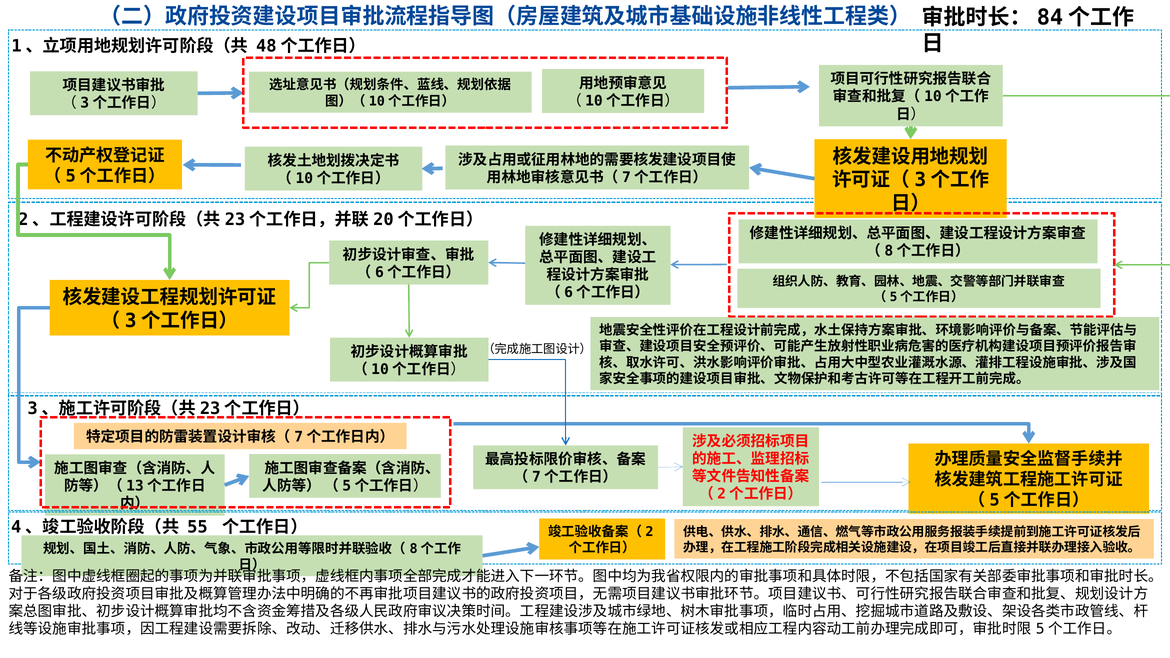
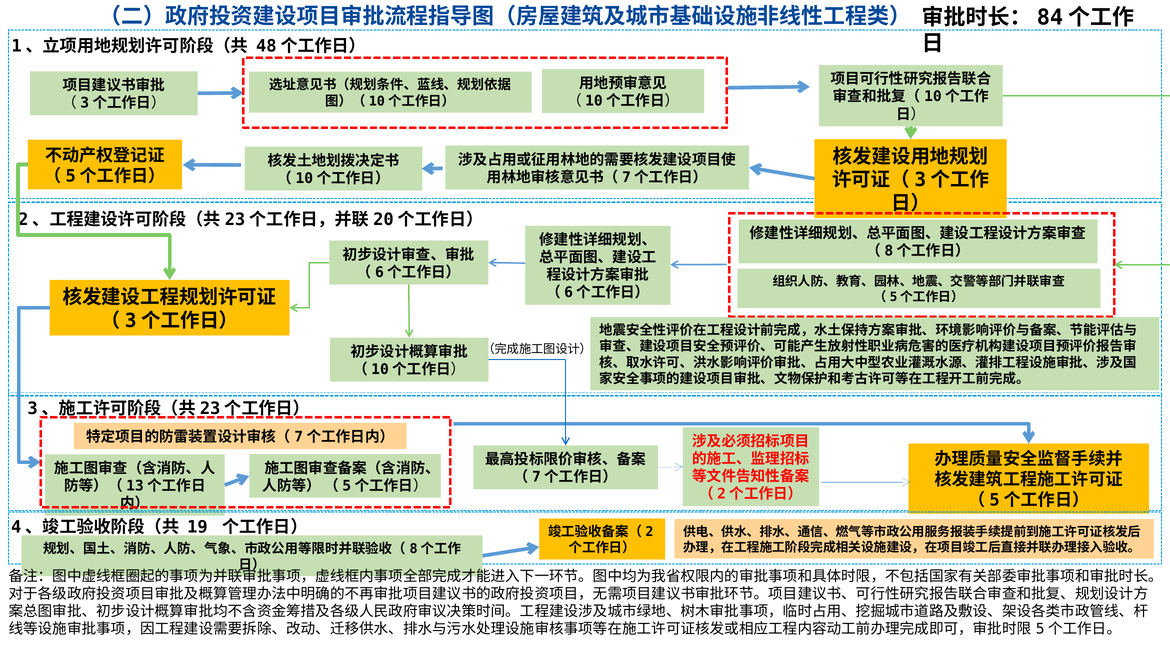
55: 55 -> 19
